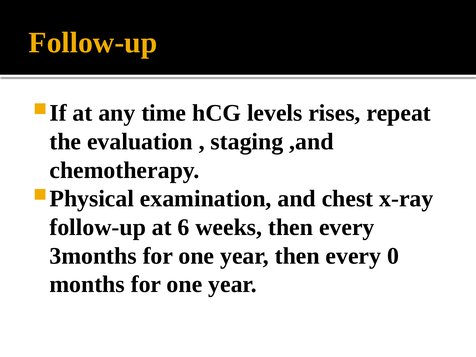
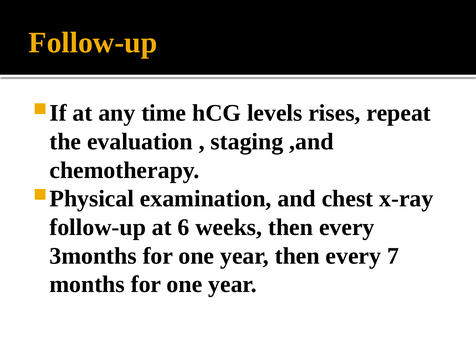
0: 0 -> 7
